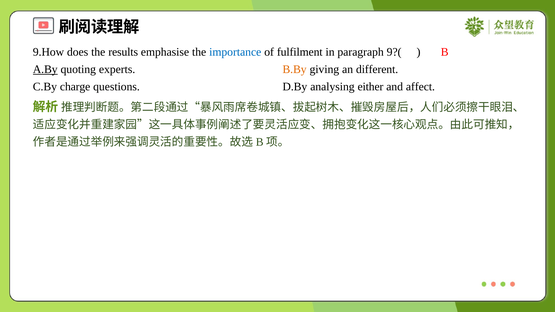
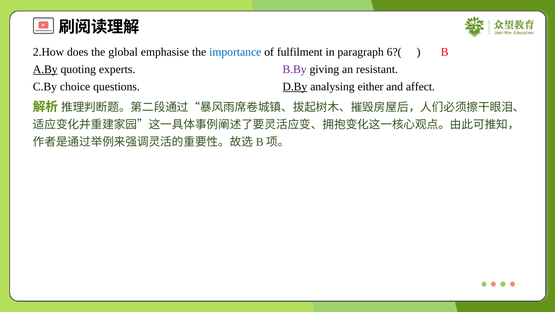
9.How: 9.How -> 2.How
results: results -> global
9?(: 9?( -> 6?(
B.By colour: orange -> purple
different: different -> resistant
charge: charge -> choice
D.By underline: none -> present
